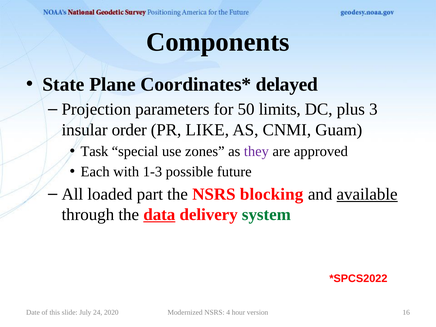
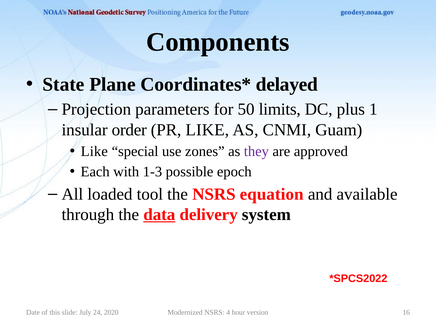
3: 3 -> 1
Task at (94, 151): Task -> Like
future: future -> epoch
part: part -> tool
blocking: blocking -> equation
available underline: present -> none
system colour: green -> black
